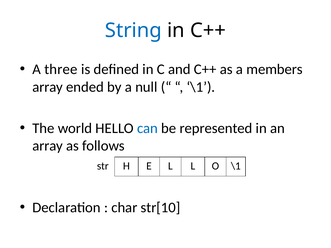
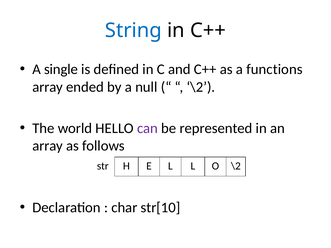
three: three -> single
members: members -> functions
\1 at (201, 87): \1 -> \2
can colour: blue -> purple
O \1: \1 -> \2
